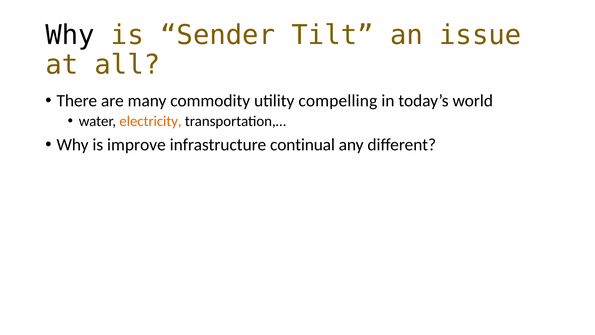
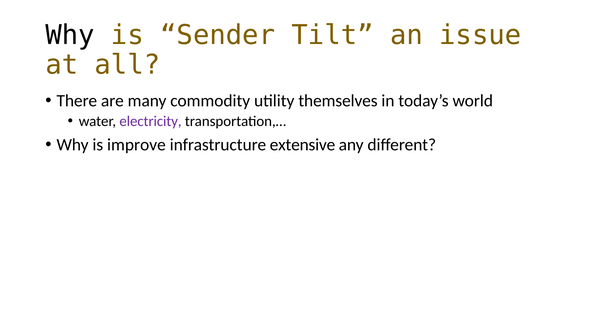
compelling: compelling -> themselves
electricity colour: orange -> purple
continual: continual -> extensive
